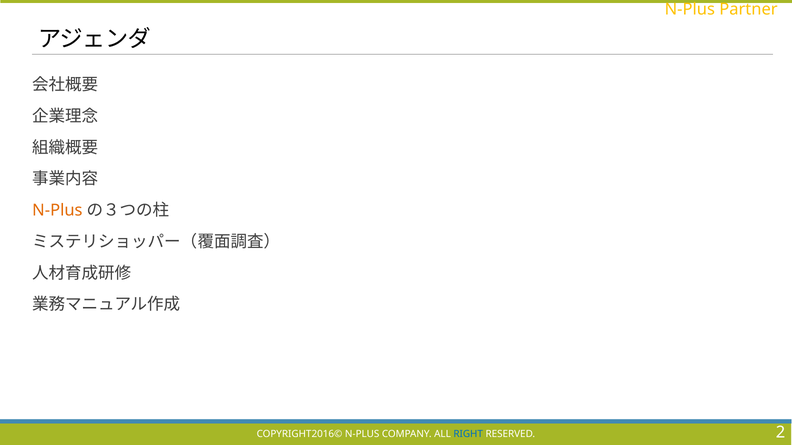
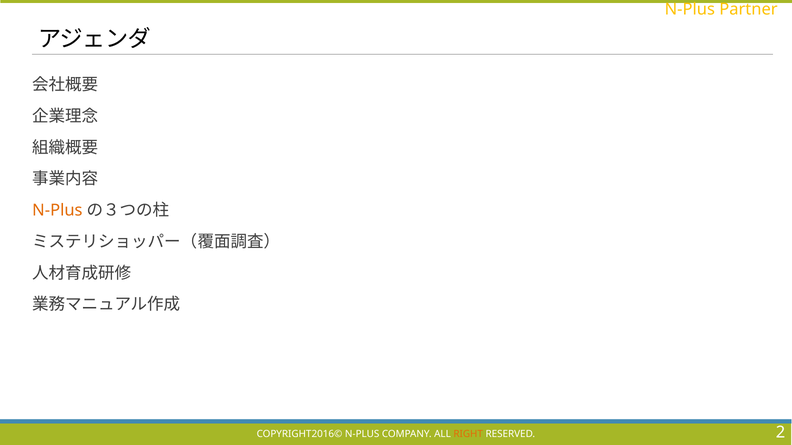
RIGHT colour: blue -> orange
